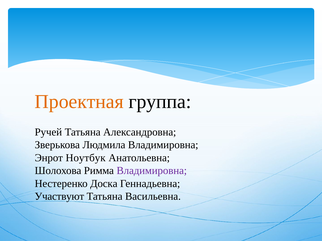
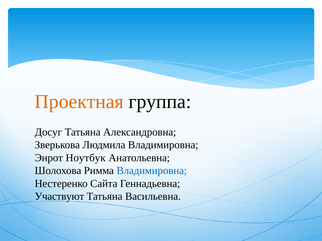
Ручей: Ручей -> Досуг
Владимировна at (152, 171) colour: purple -> blue
Доска: Доска -> Сайта
